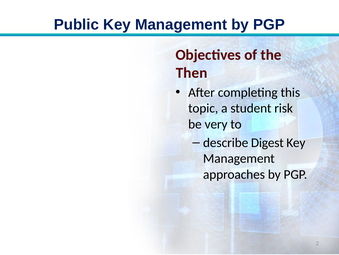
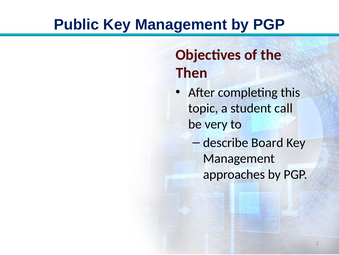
risk: risk -> call
Digest: Digest -> Board
